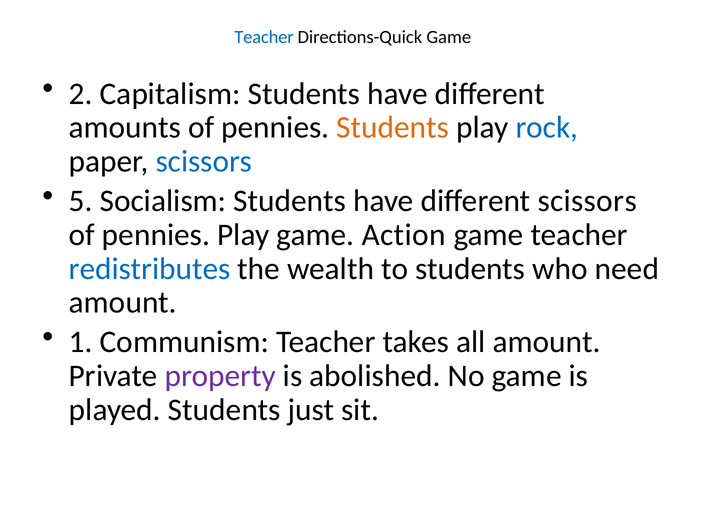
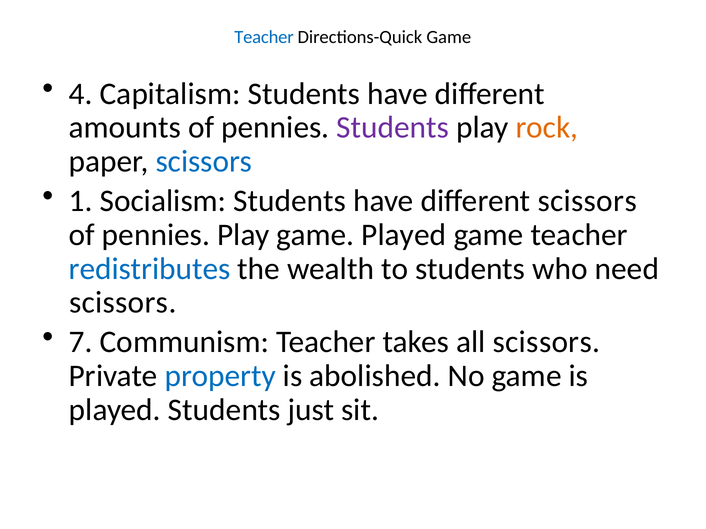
2: 2 -> 4
Students at (393, 128) colour: orange -> purple
rock colour: blue -> orange
5: 5 -> 1
game Action: Action -> Played
amount at (123, 303): amount -> scissors
1: 1 -> 7
all amount: amount -> scissors
property colour: purple -> blue
